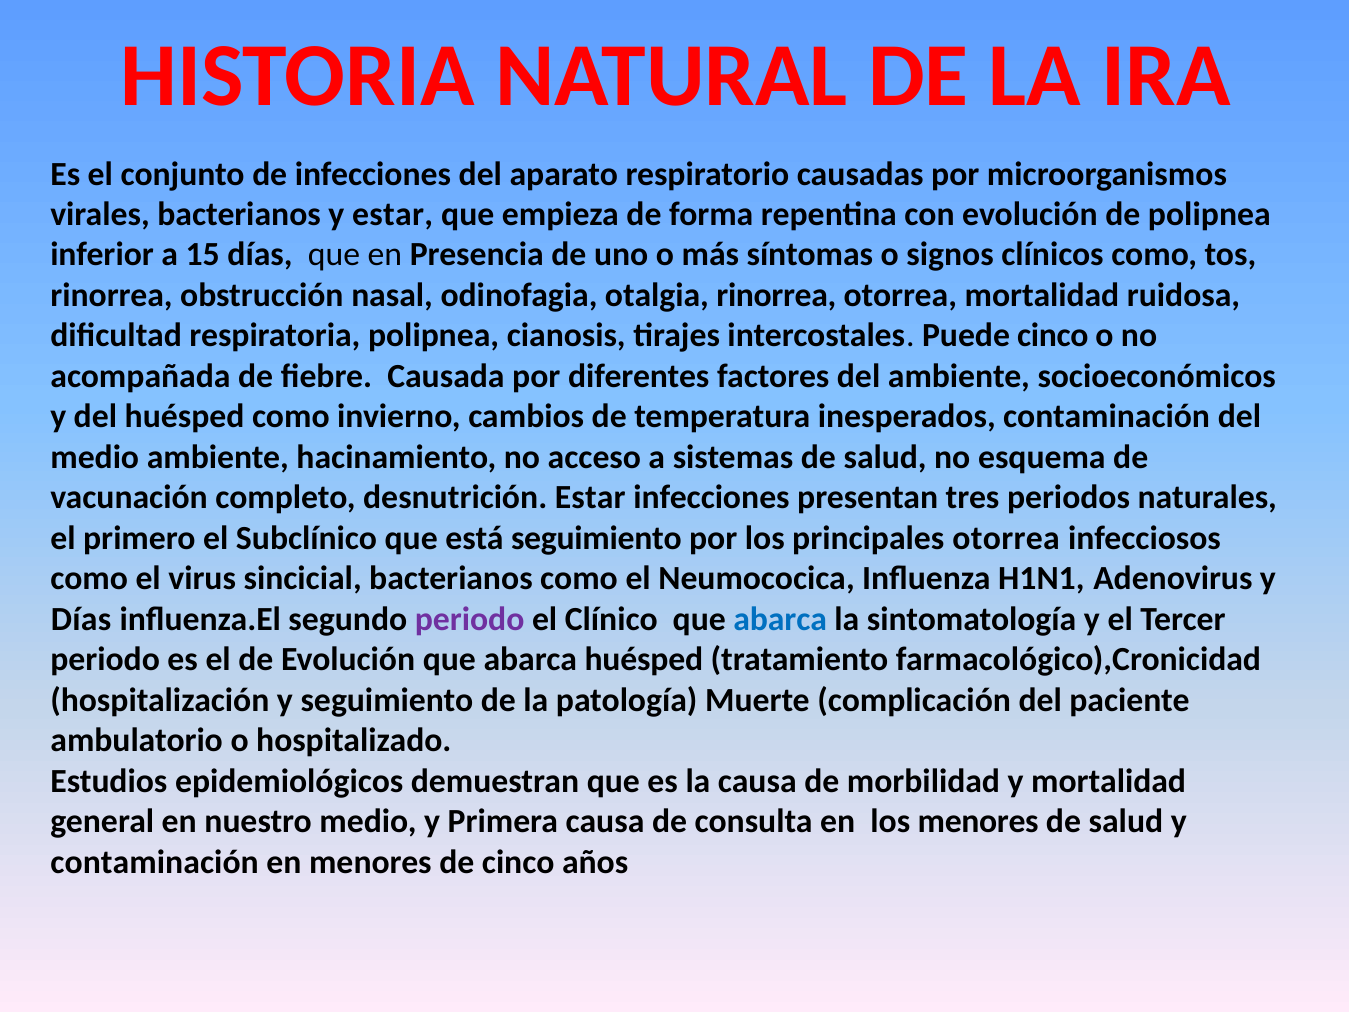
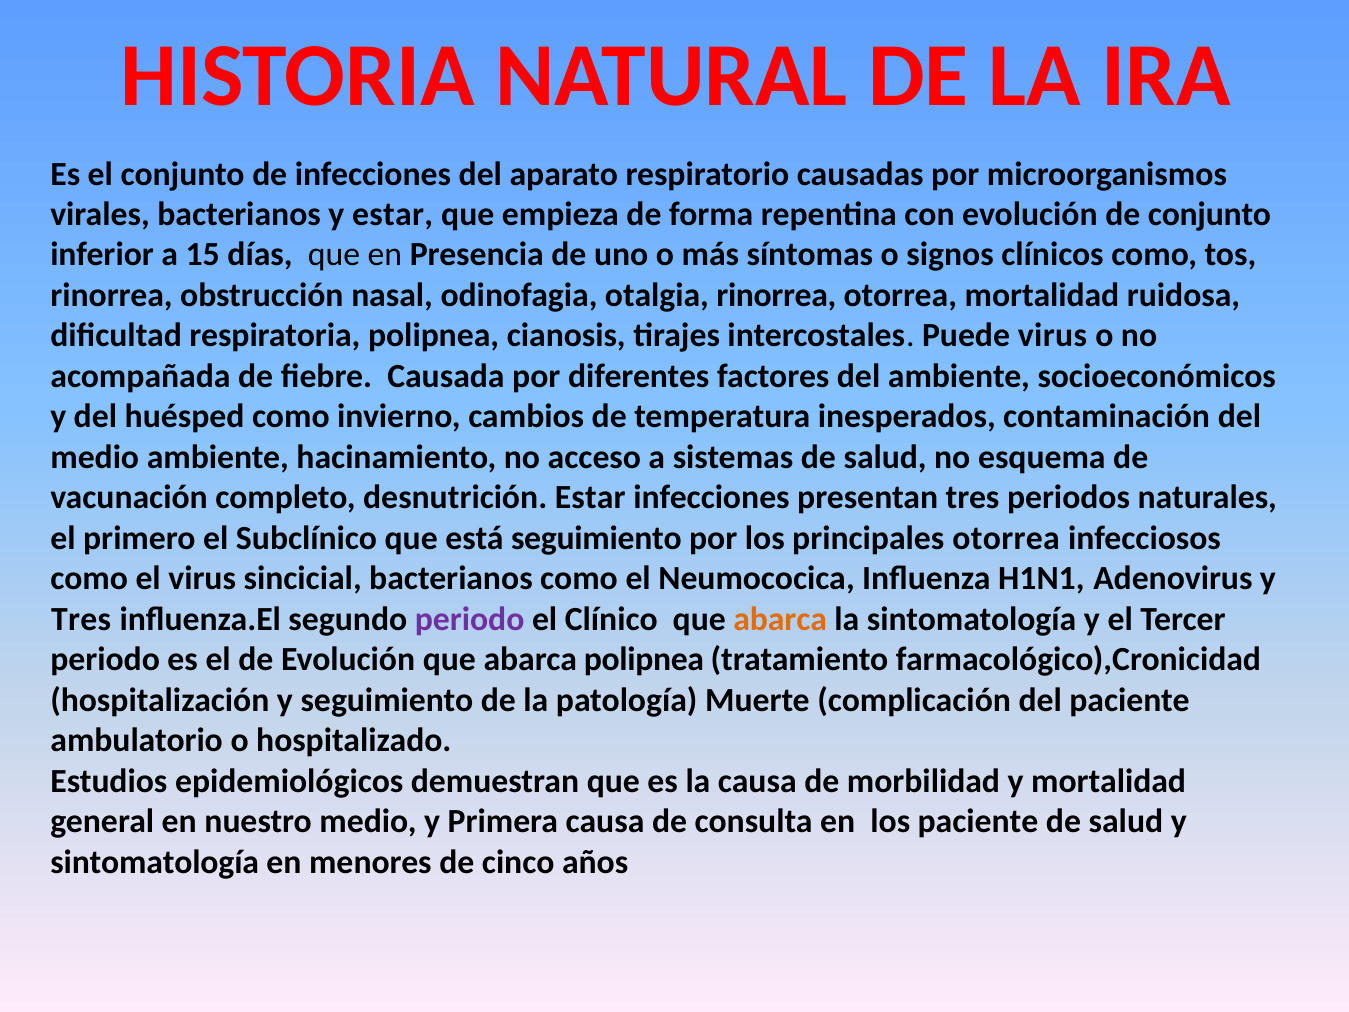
de polipnea: polipnea -> conjunto
Puede cinco: cinco -> virus
Días at (81, 619): Días -> Tres
abarca at (780, 619) colour: blue -> orange
abarca huésped: huésped -> polipnea
los menores: menores -> paciente
contaminación at (155, 862): contaminación -> sintomatología
